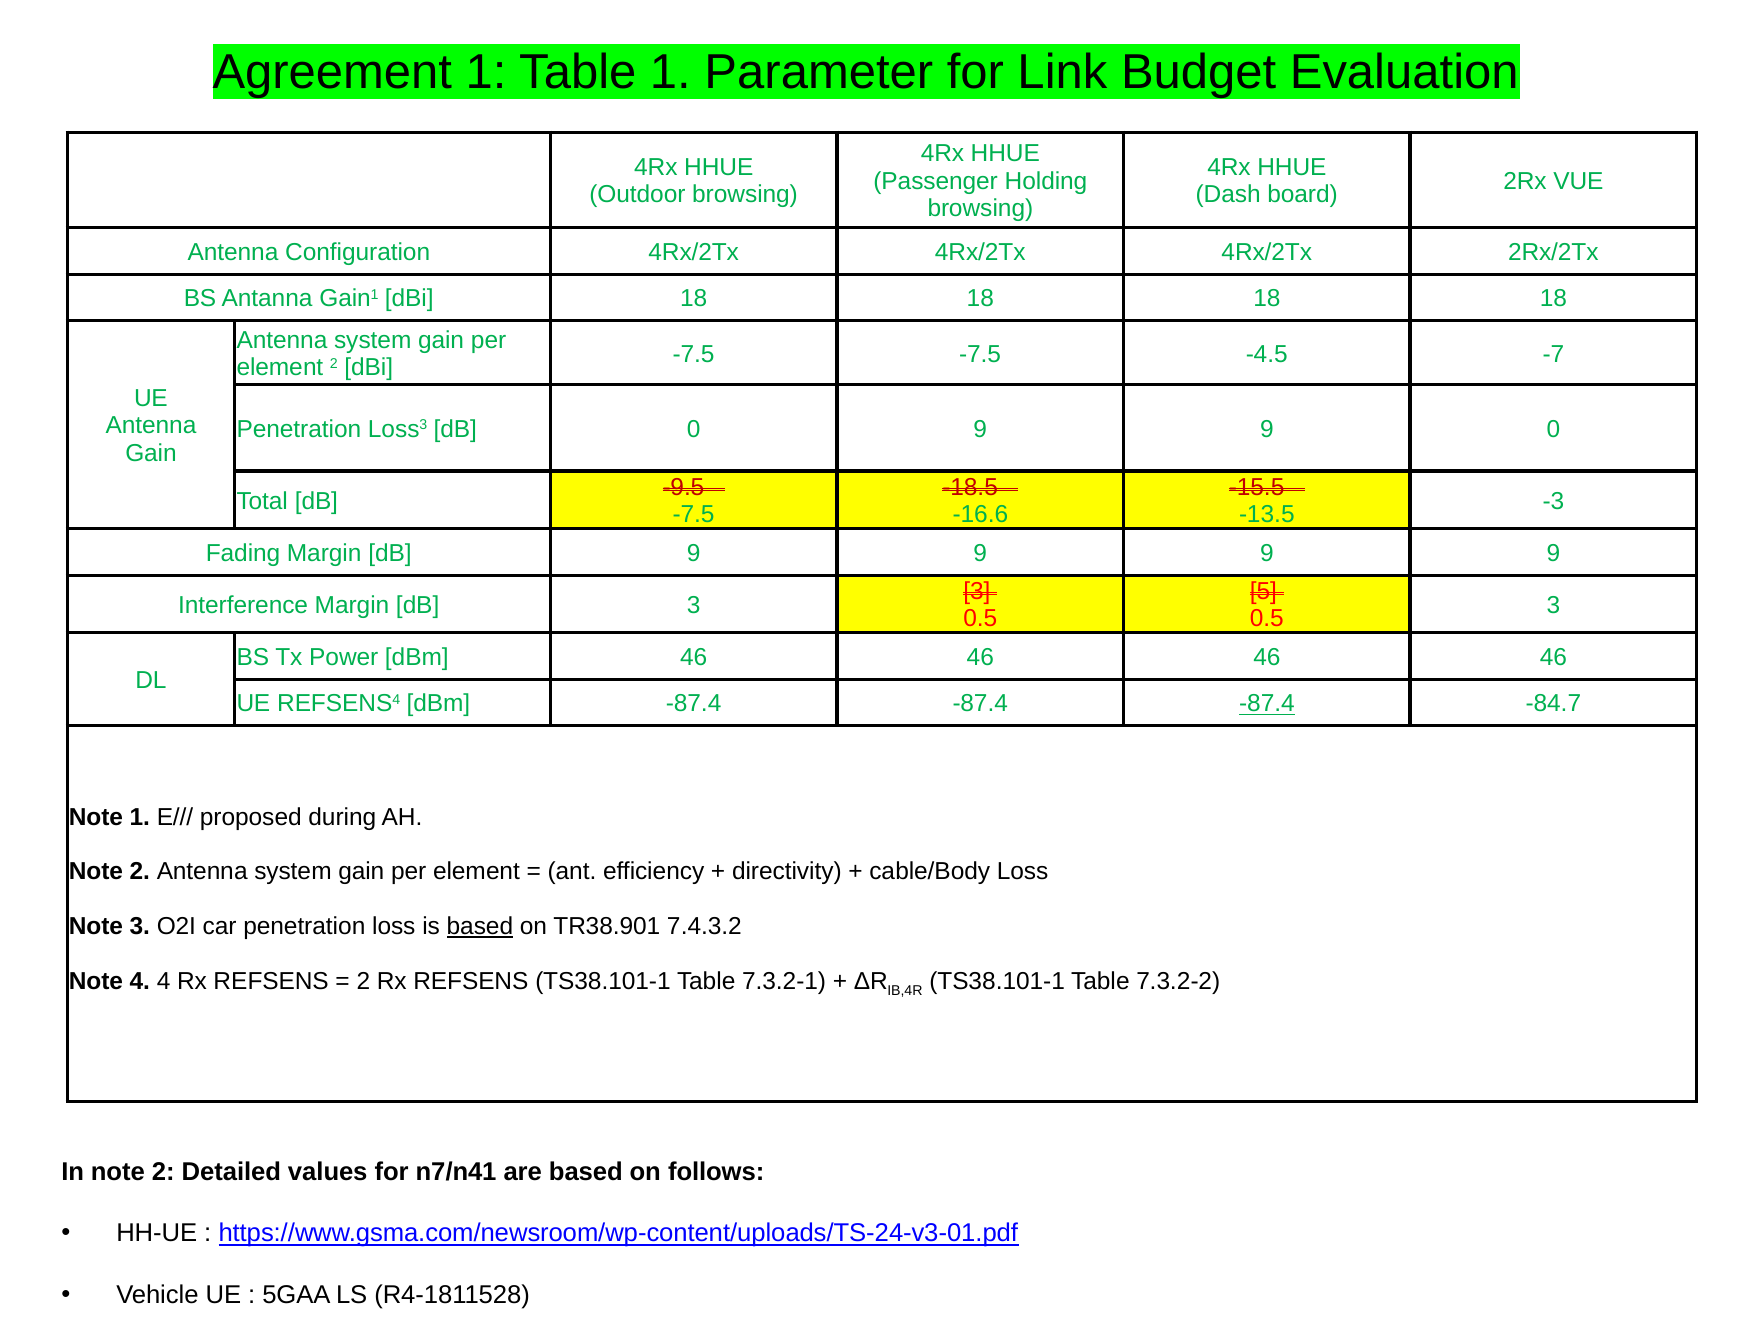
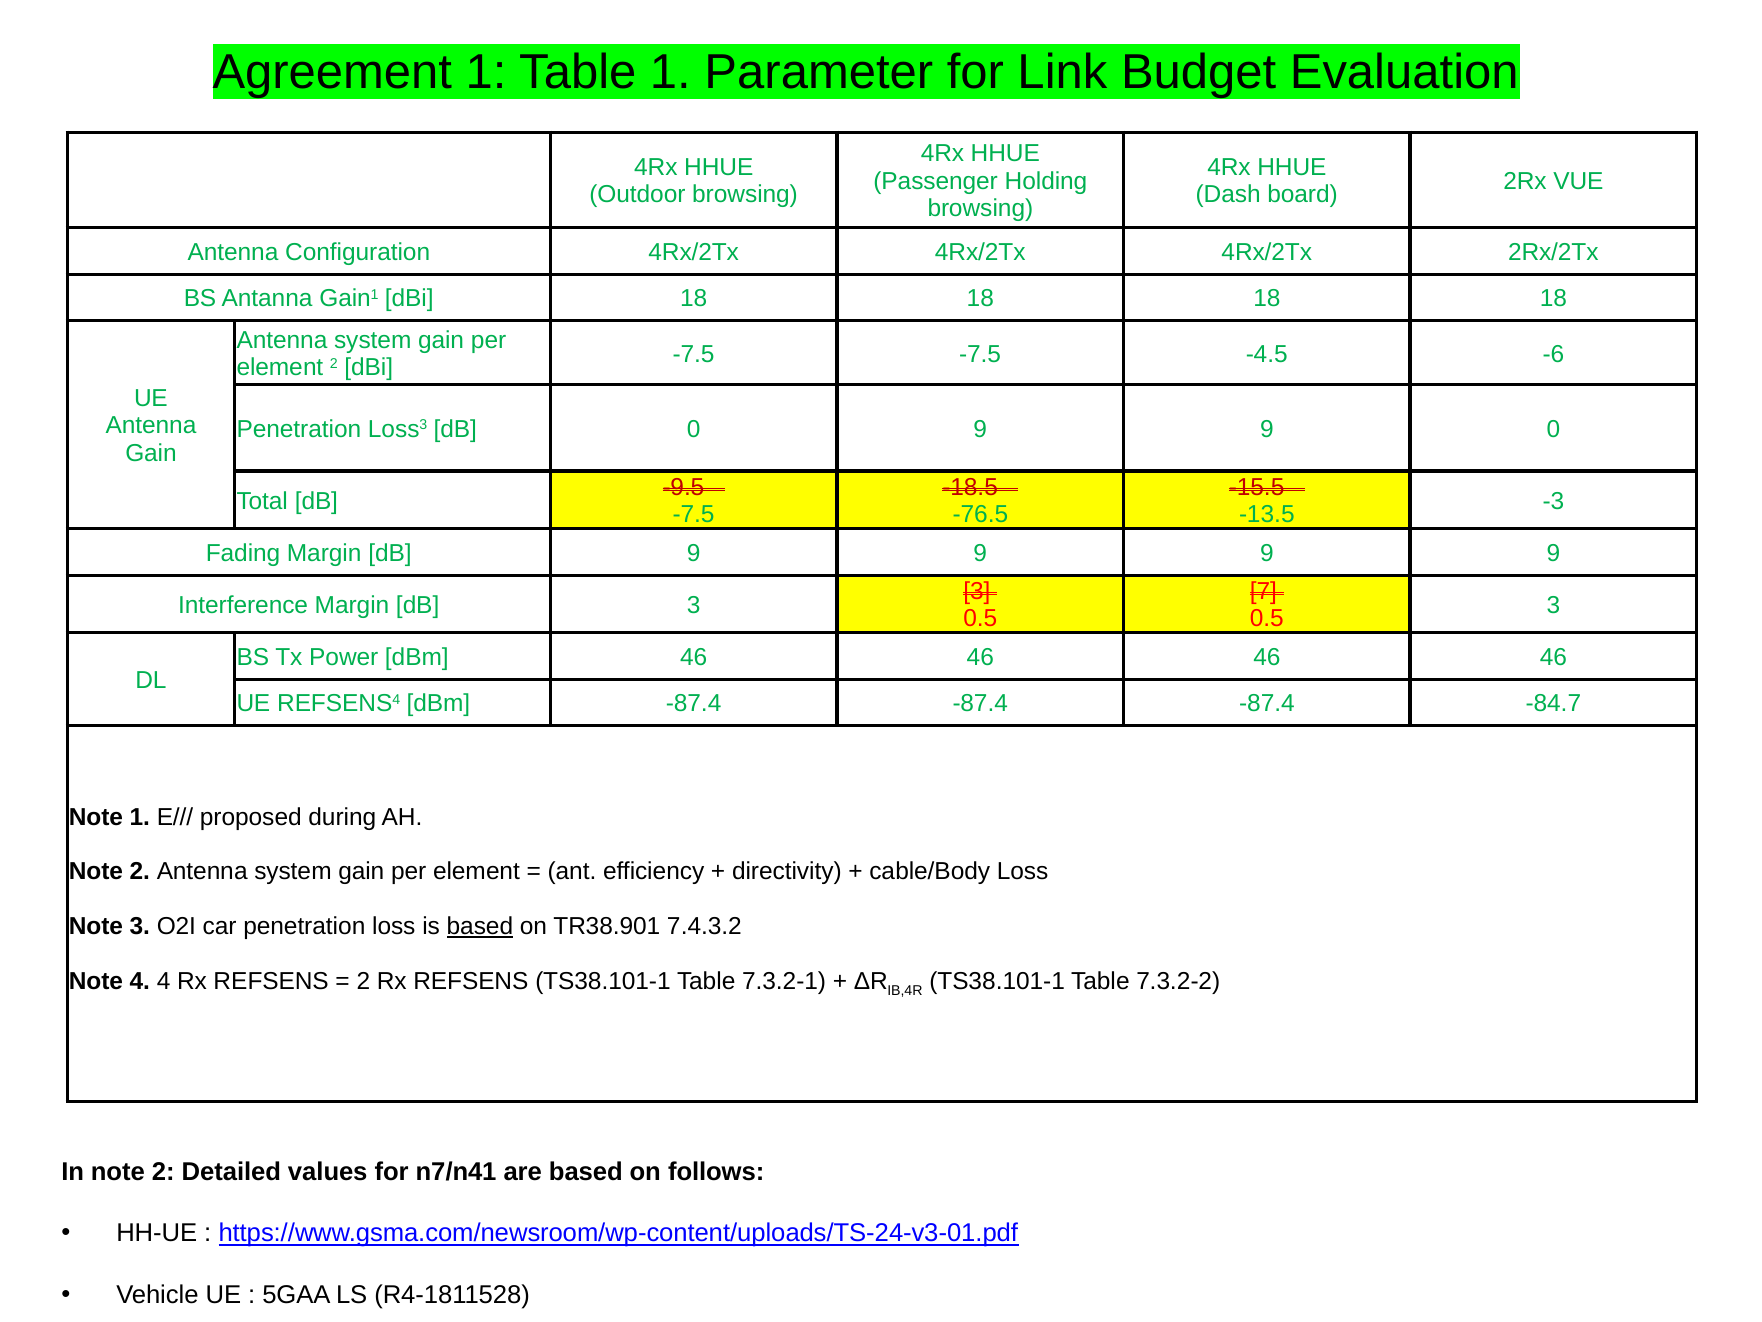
-7: -7 -> -6
-16.6: -16.6 -> -76.5
5: 5 -> 7
-87.4 at (1267, 704) underline: present -> none
